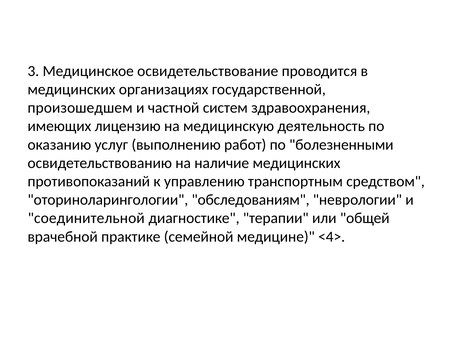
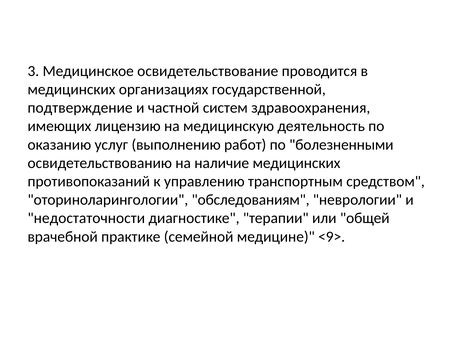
произошедшем: произошедшем -> подтверждение
соединительной: соединительной -> недостаточности
<4>: <4> -> <9>
